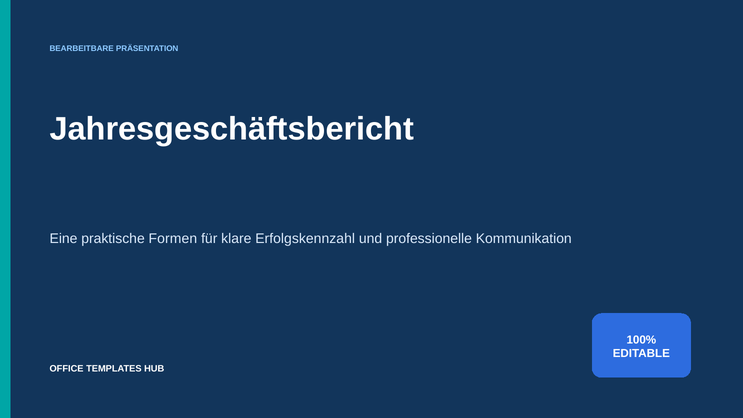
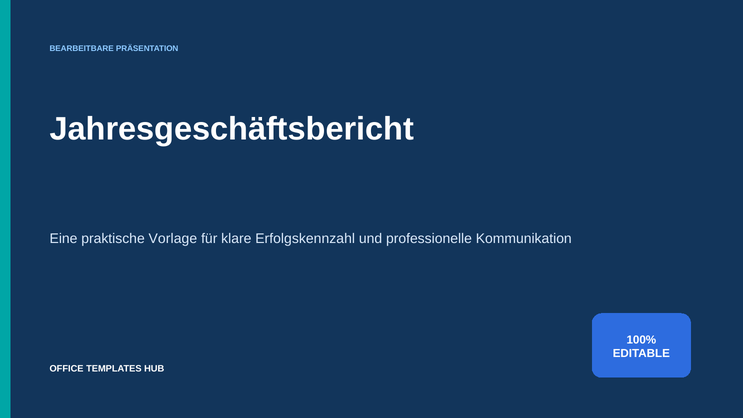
Formen: Formen -> Vorlage
